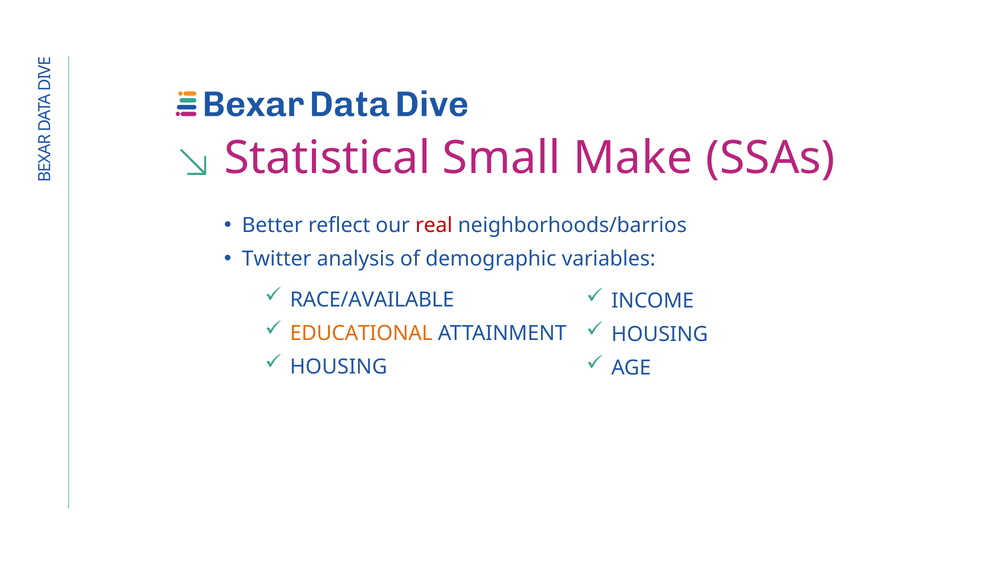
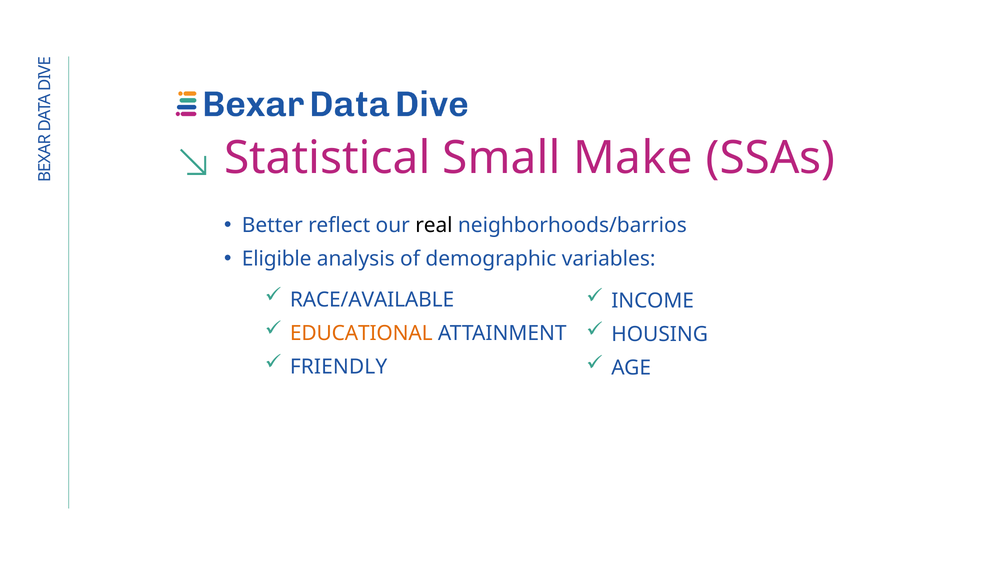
real colour: red -> black
Twitter: Twitter -> Eligible
HOUSING at (339, 367): HOUSING -> FRIENDLY
